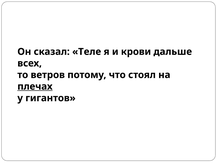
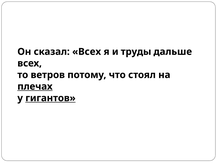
сказал Теле: Теле -> Всех
крови: крови -> труды
гигантов underline: none -> present
